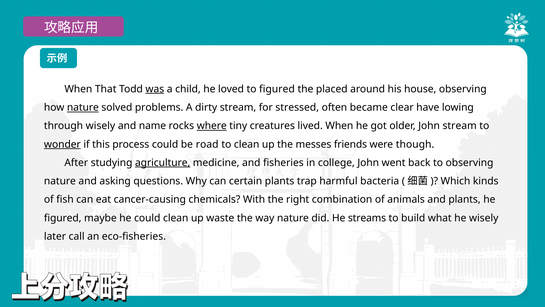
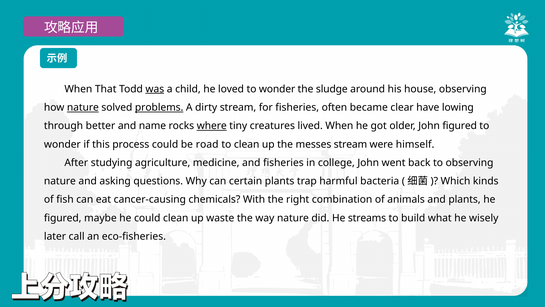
loved to figured: figured -> wonder
placed: placed -> sludge
problems underline: none -> present
for stressed: stressed -> fisheries
through wisely: wisely -> better
John stream: stream -> figured
wonder at (62, 144) underline: present -> none
messes friends: friends -> stream
though: though -> himself
agriculture underline: present -> none
